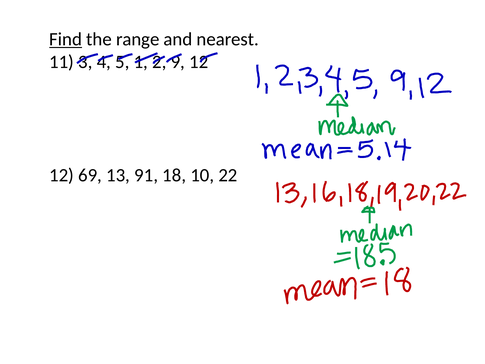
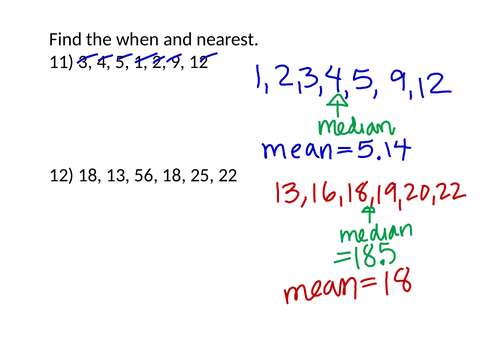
Find underline: present -> none
range: range -> when
12 69: 69 -> 18
91: 91 -> 56
10: 10 -> 25
